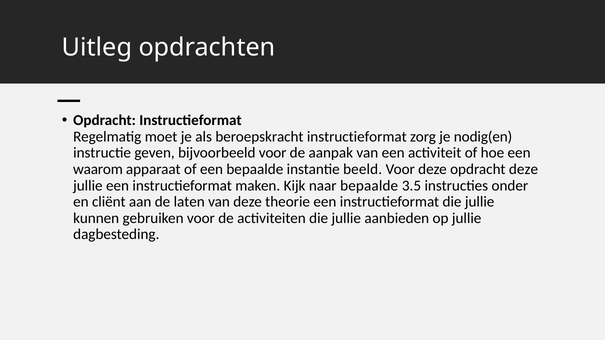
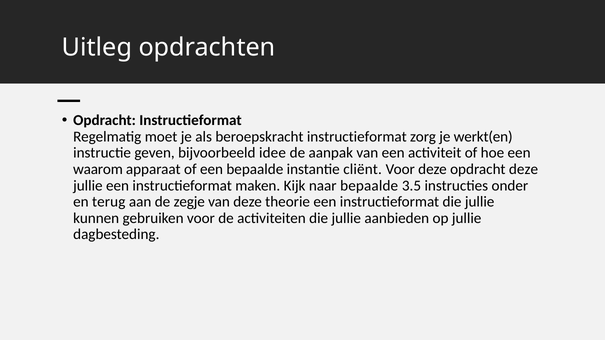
nodig(en: nodig(en -> werkt(en
bijvoorbeeld voor: voor -> idee
beeld: beeld -> cliënt
cliënt: cliënt -> terug
laten: laten -> zegje
